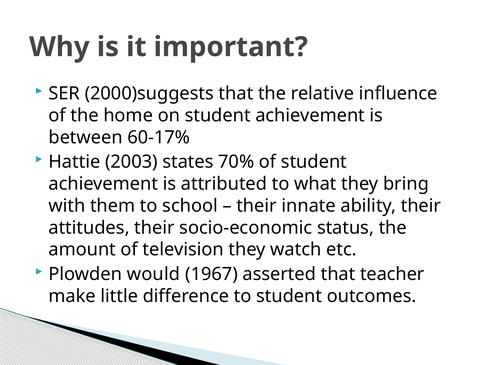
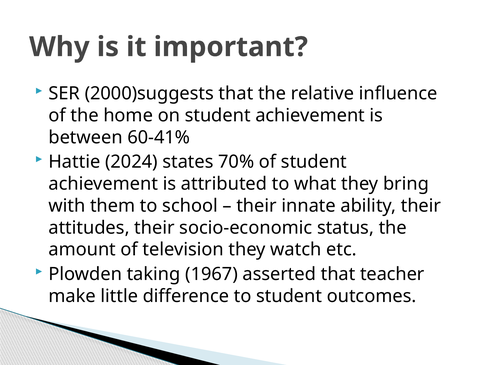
60-17%: 60-17% -> 60-41%
2003: 2003 -> 2024
would: would -> taking
